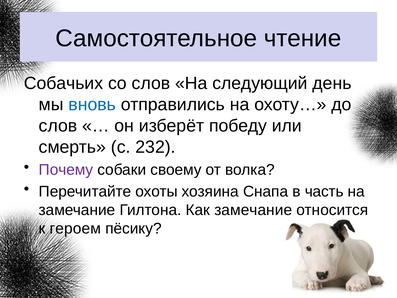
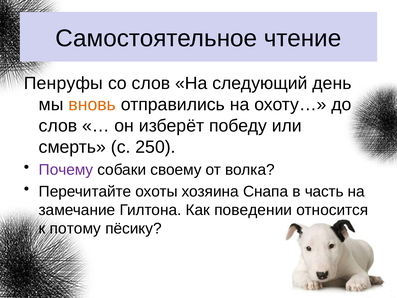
Собачьих: Собачьих -> Пенруфы
вновь colour: blue -> orange
232: 232 -> 250
Как замечание: замечание -> поведении
героем: героем -> потому
